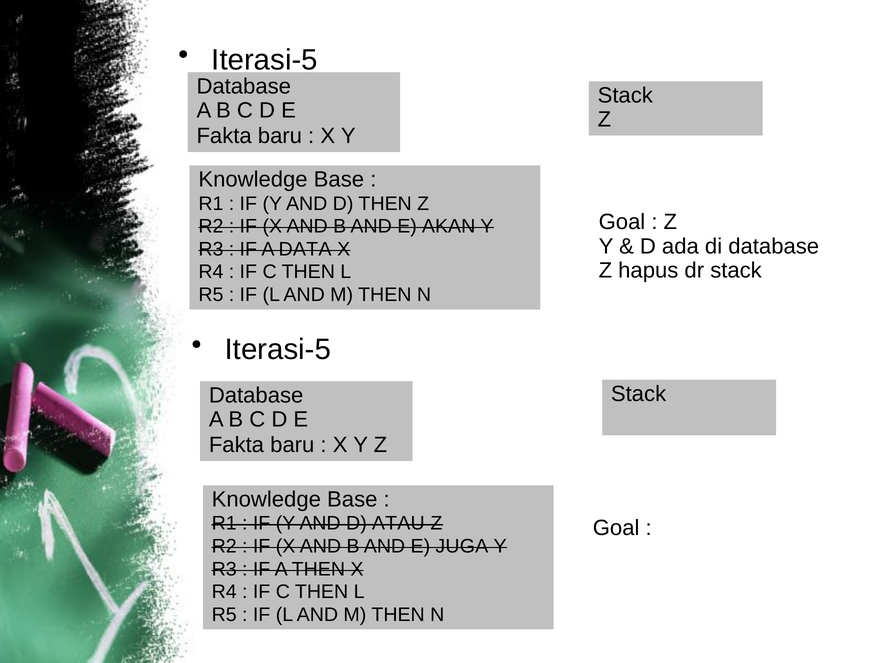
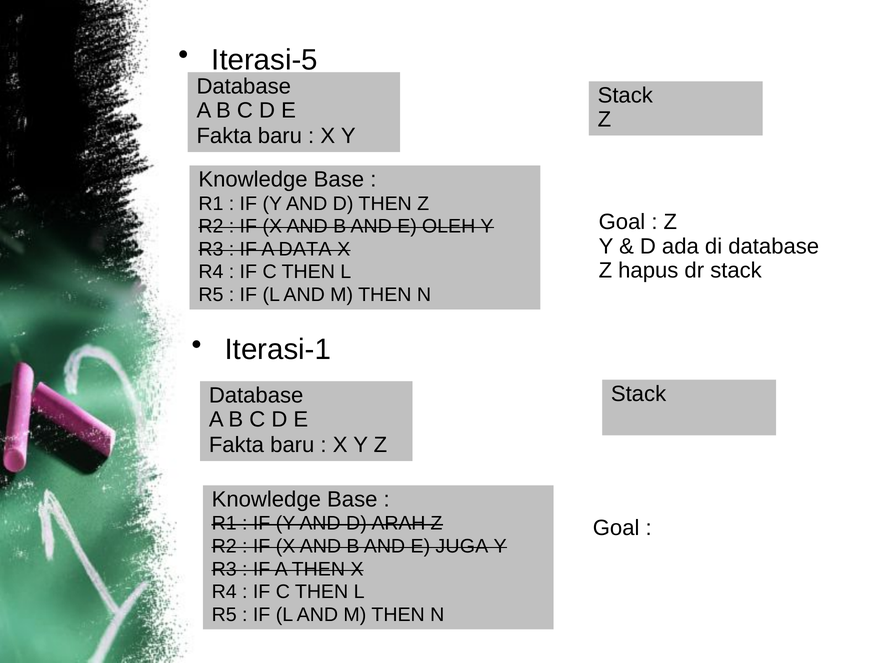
AKAN: AKAN -> OLEH
Iterasi-5 at (278, 350): Iterasi-5 -> Iterasi-1
ATAU: ATAU -> ARAH
